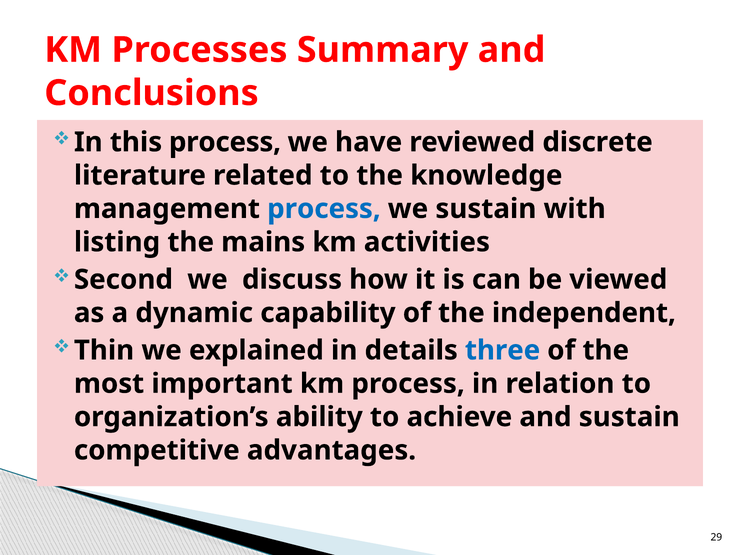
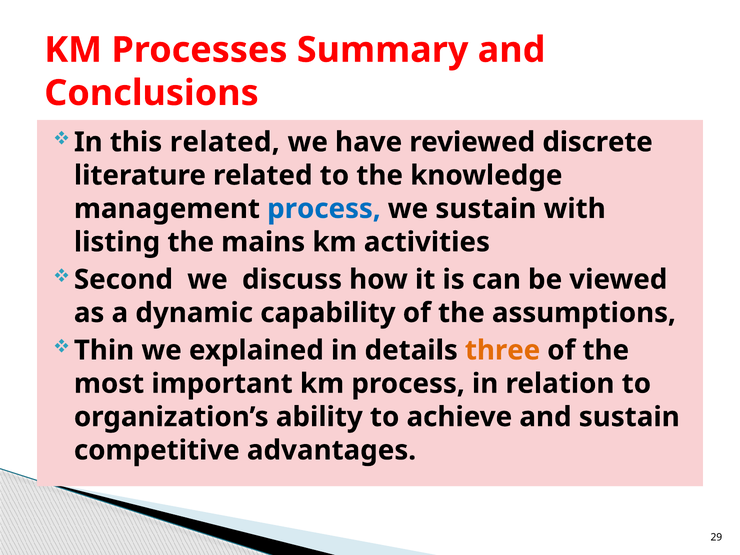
this process: process -> related
independent: independent -> assumptions
three colour: blue -> orange
